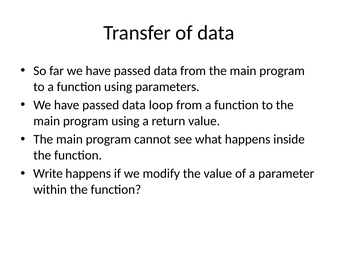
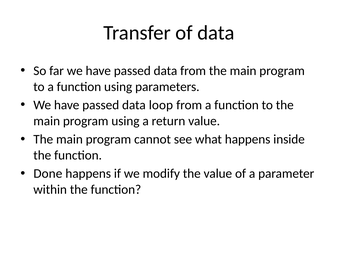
Write: Write -> Done
